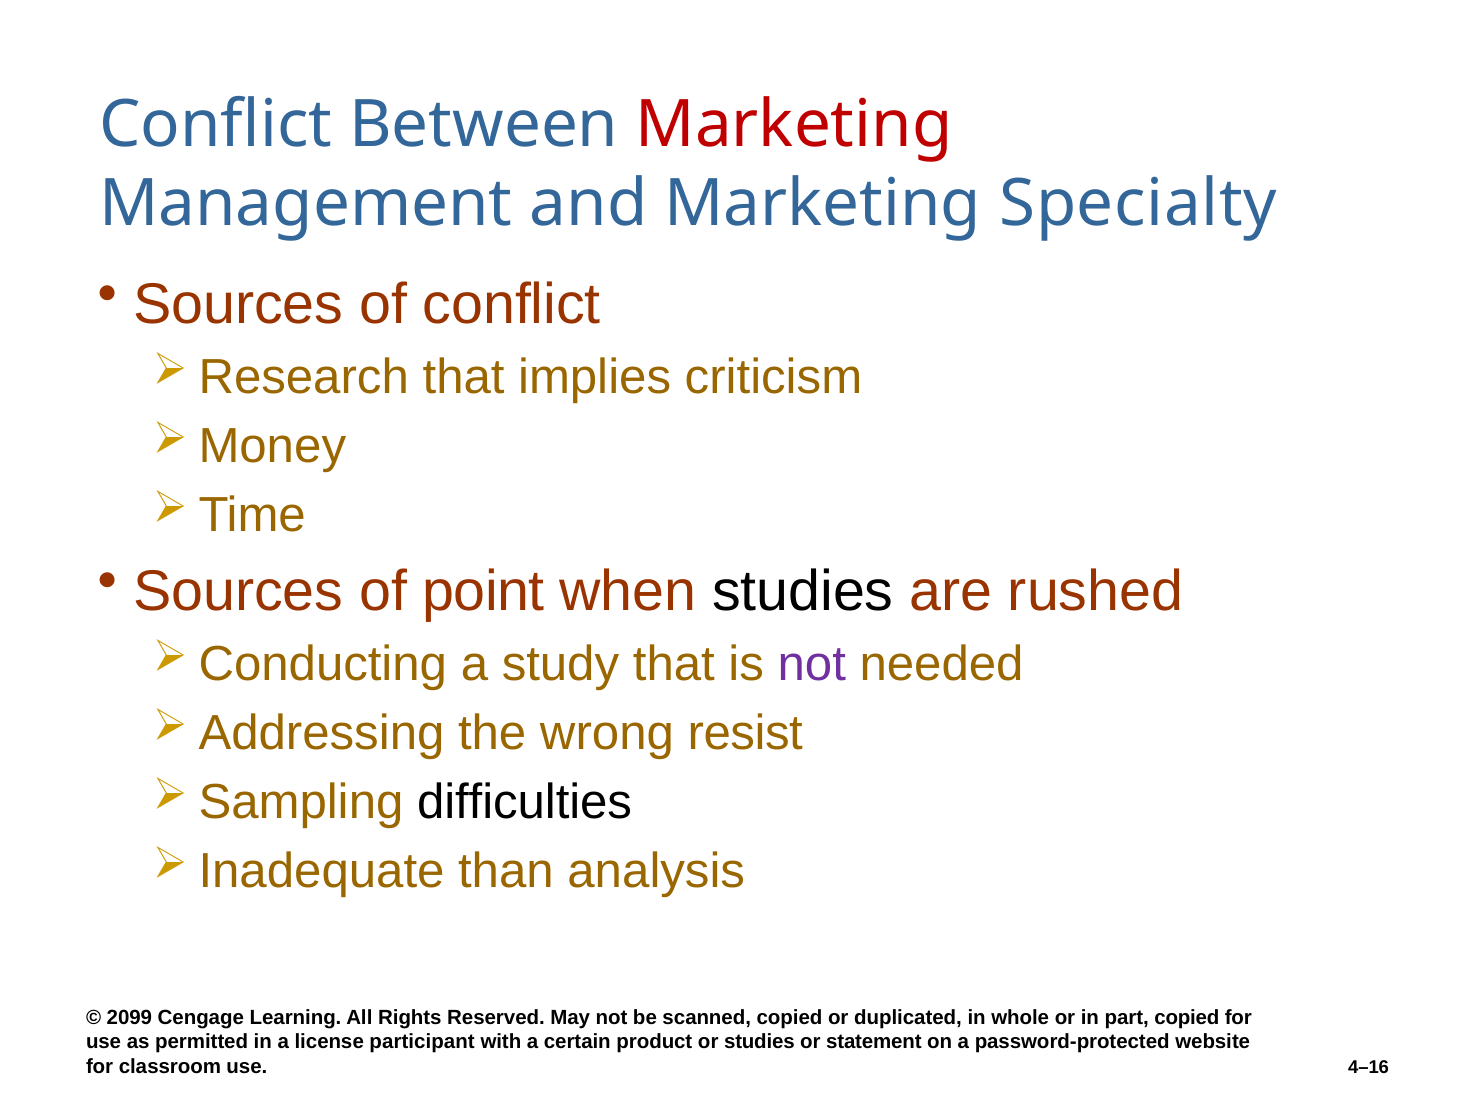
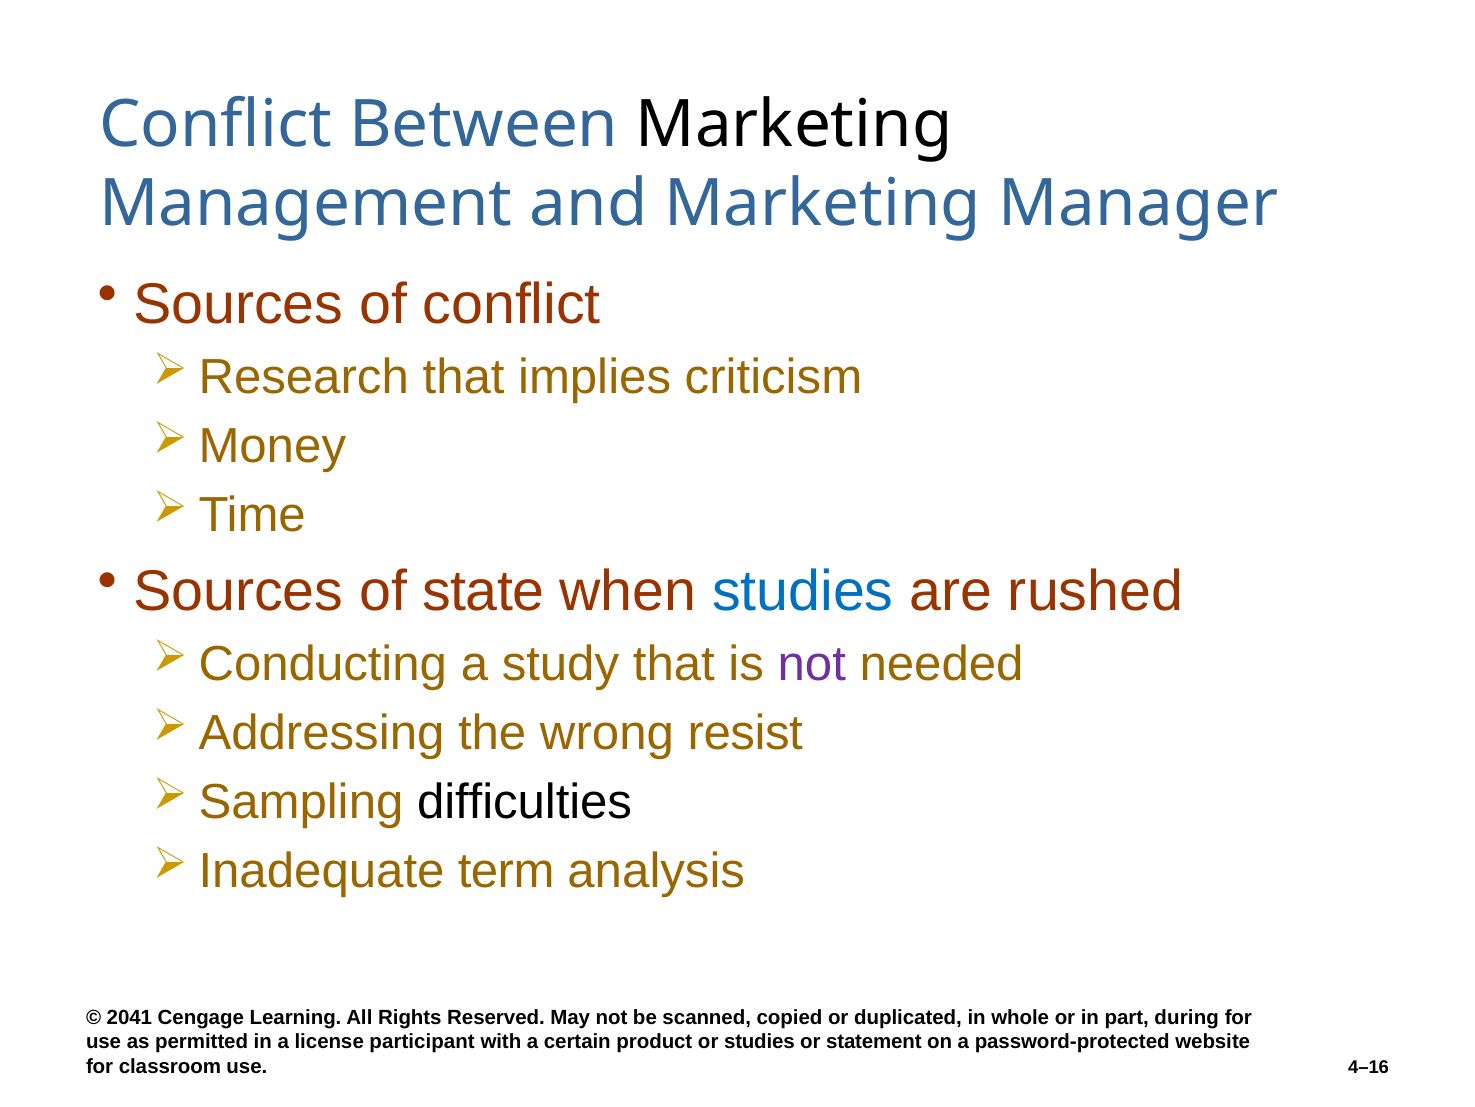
Marketing at (794, 125) colour: red -> black
Specialty: Specialty -> Manager
point: point -> state
studies at (803, 591) colour: black -> blue
than: than -> term
2099: 2099 -> 2041
part copied: copied -> during
